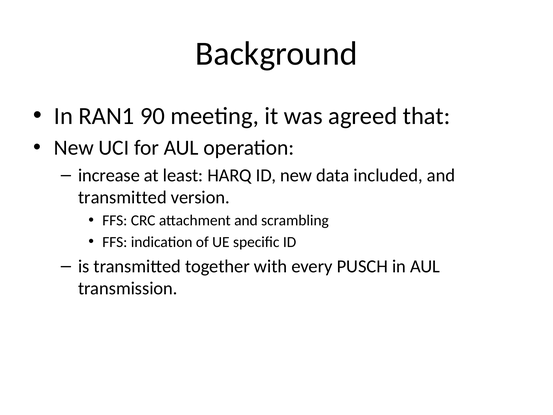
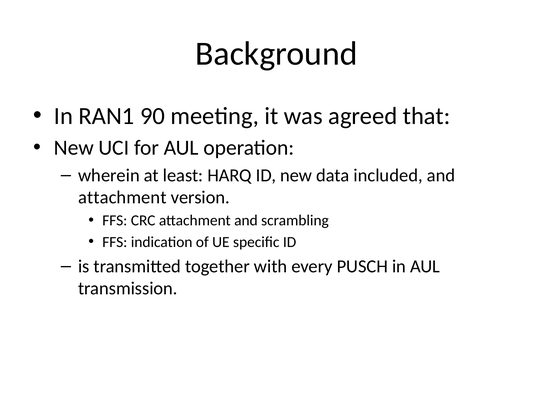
increase: increase -> wherein
transmitted at (122, 197): transmitted -> attachment
